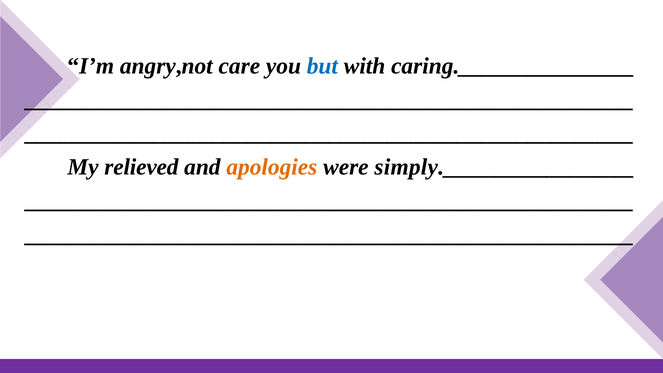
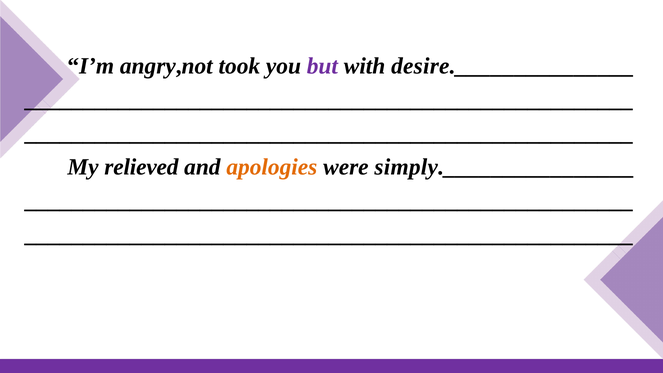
care: care -> took
but colour: blue -> purple
caring._______________: caring._______________ -> desire._______________
